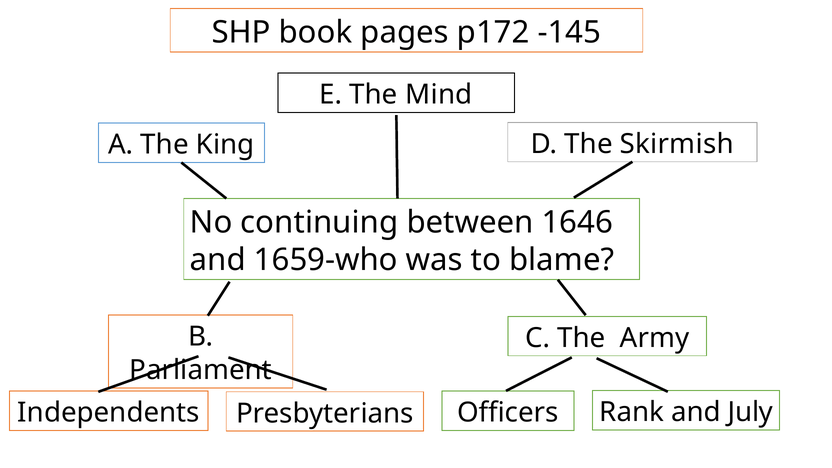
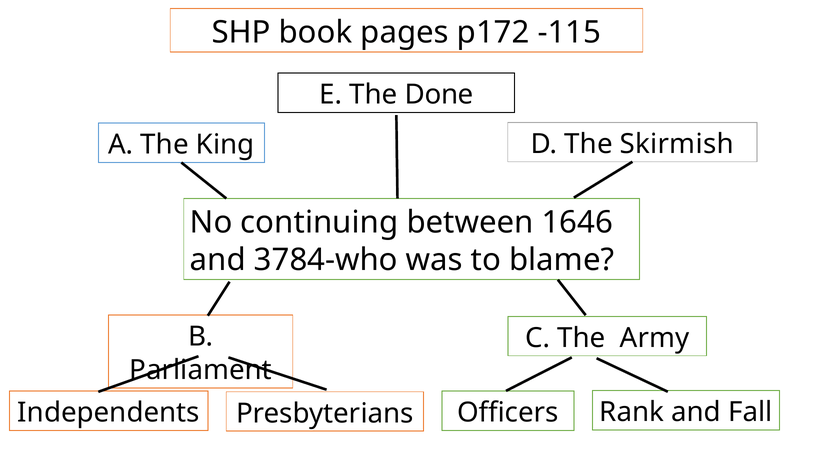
-145: -145 -> -115
Mind: Mind -> Done
1659-who: 1659-who -> 3784-who
July: July -> Fall
